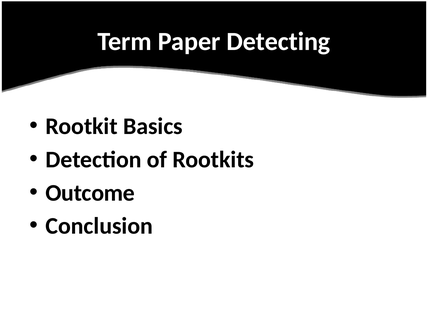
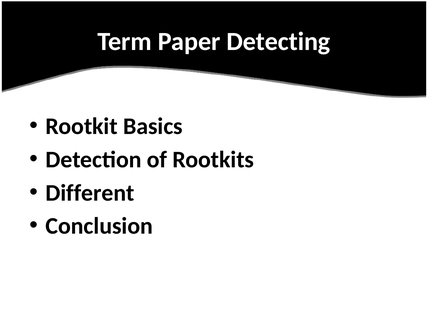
Outcome: Outcome -> Different
